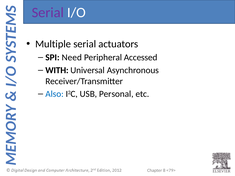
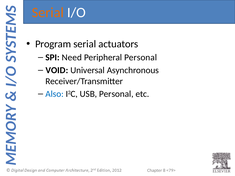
Serial at (48, 13) colour: purple -> orange
Multiple: Multiple -> Program
Peripheral Accessed: Accessed -> Personal
WITH: WITH -> VOID
